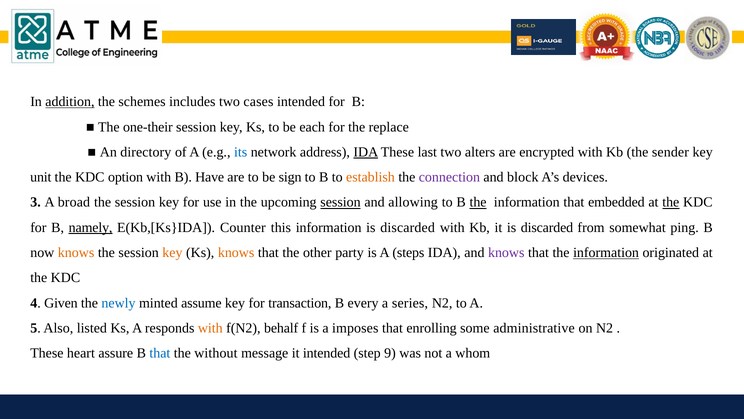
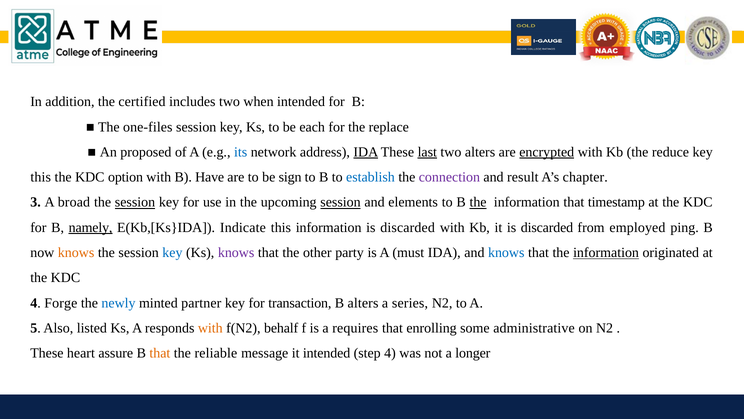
addition underline: present -> none
schemes: schemes -> certified
cases: cases -> when
one-their: one-their -> one-files
directory: directory -> proposed
last underline: none -> present
encrypted underline: none -> present
sender: sender -> reduce
unit at (41, 177): unit -> this
establish colour: orange -> blue
block: block -> result
devices: devices -> chapter
session at (135, 202) underline: none -> present
allowing: allowing -> elements
embedded: embedded -> timestamp
the at (671, 202) underline: present -> none
Counter: Counter -> Indicate
somewhat: somewhat -> employed
key at (172, 252) colour: orange -> blue
knows at (236, 252) colour: orange -> purple
steps: steps -> must
knows at (506, 252) colour: purple -> blue
Given: Given -> Forge
assume: assume -> partner
B every: every -> alters
imposes: imposes -> requires
that at (160, 353) colour: blue -> orange
without: without -> reliable
step 9: 9 -> 4
whom: whom -> longer
